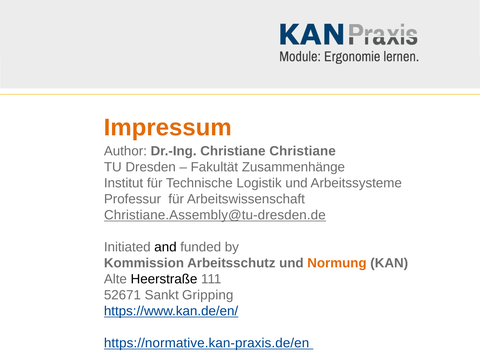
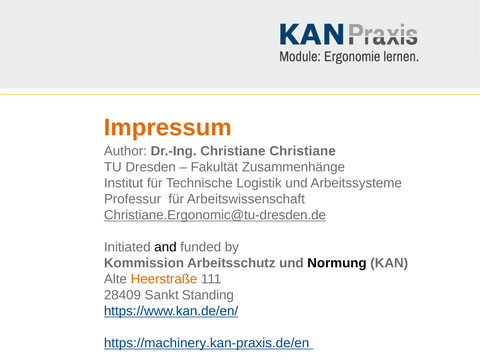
Christiane.Assembly@tu-dresden.de: Christiane.Assembly@tu-dresden.de -> Christiane.Ergonomic@tu-dresden.de
Normung colour: orange -> black
Heerstraße colour: black -> orange
52671: 52671 -> 28409
Gripping: Gripping -> Standing
https://normative.kan-praxis.de/en: https://normative.kan-praxis.de/en -> https://machinery.kan-praxis.de/en
